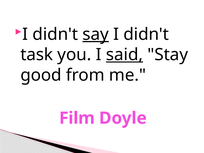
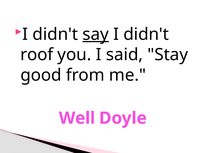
task: task -> roof
said underline: present -> none
Film: Film -> Well
